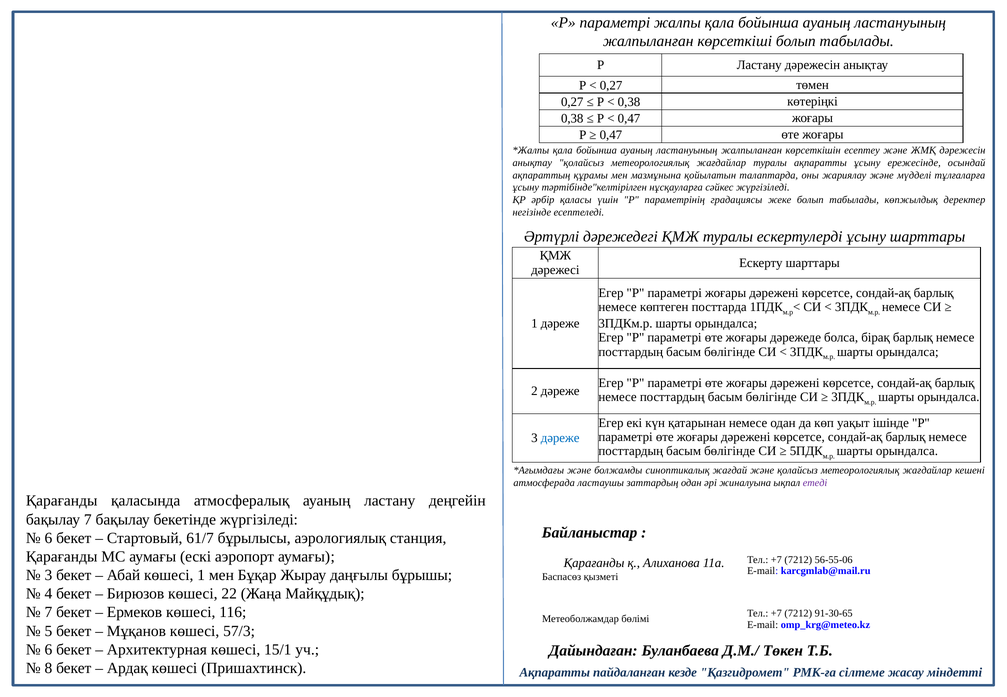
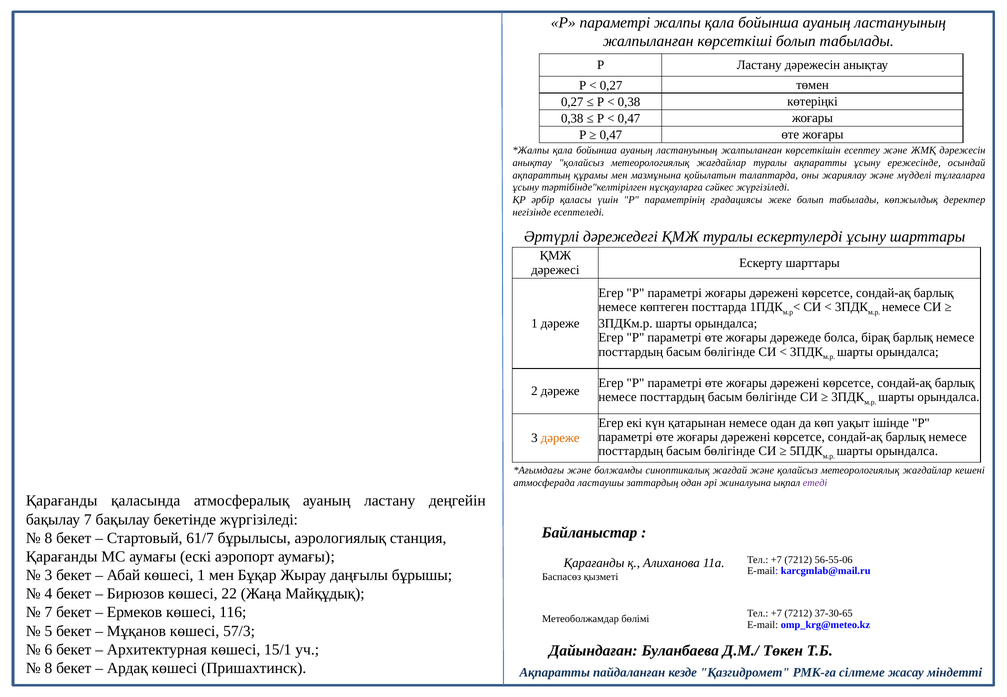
дәреже at (560, 438) colour: blue -> orange
6 at (48, 538): 6 -> 8
91-30-65: 91-30-65 -> 37-30-65
